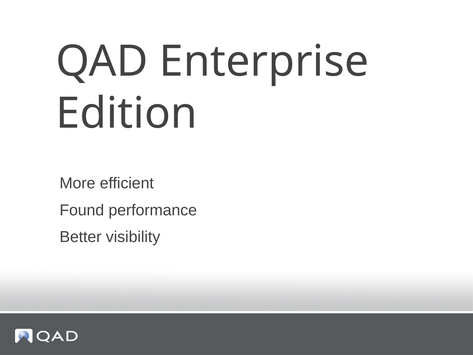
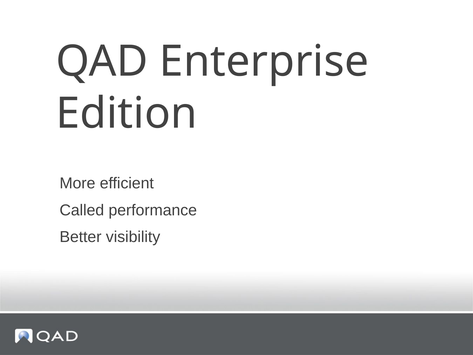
Found: Found -> Called
